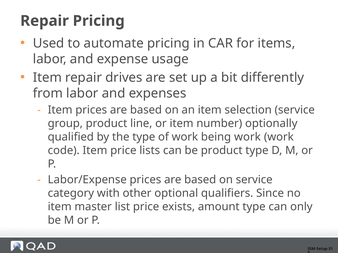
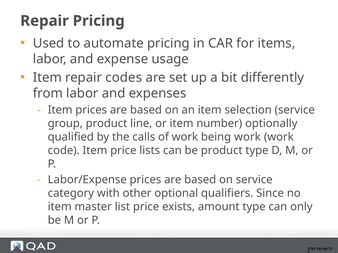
drives: drives -> codes
the type: type -> calls
